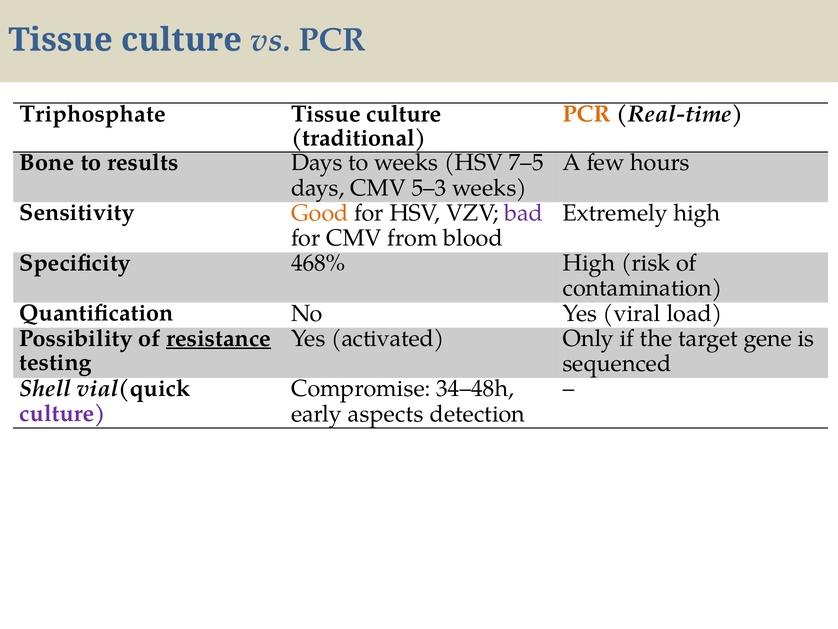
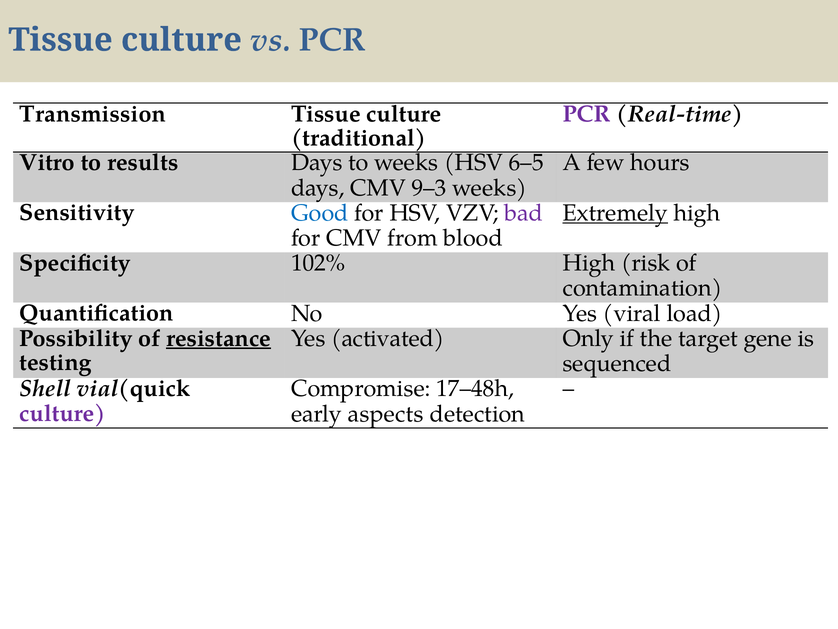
Triphosphate: Triphosphate -> Transmission
PCR at (587, 114) colour: orange -> purple
Bone: Bone -> Vitro
7–5: 7–5 -> 6–5
5–3: 5–3 -> 9–3
Good colour: orange -> blue
Extremely underline: none -> present
468%: 468% -> 102%
34–48h: 34–48h -> 17–48h
